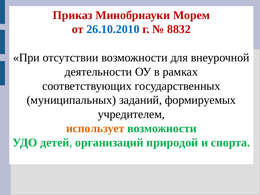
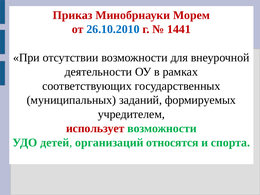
8832: 8832 -> 1441
использует colour: orange -> red
природой: природой -> относятся
